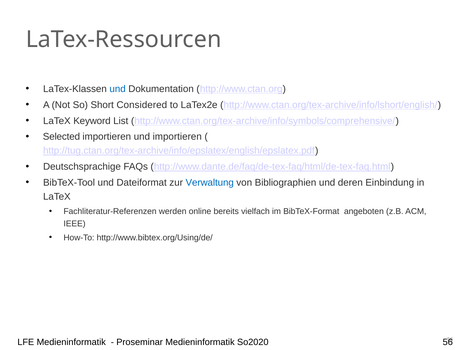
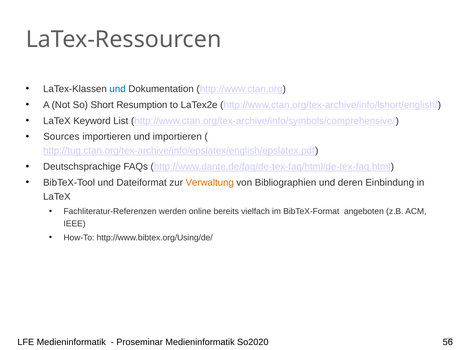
Considered: Considered -> Resumption
Selected: Selected -> Sources
Verwaltung colour: blue -> orange
